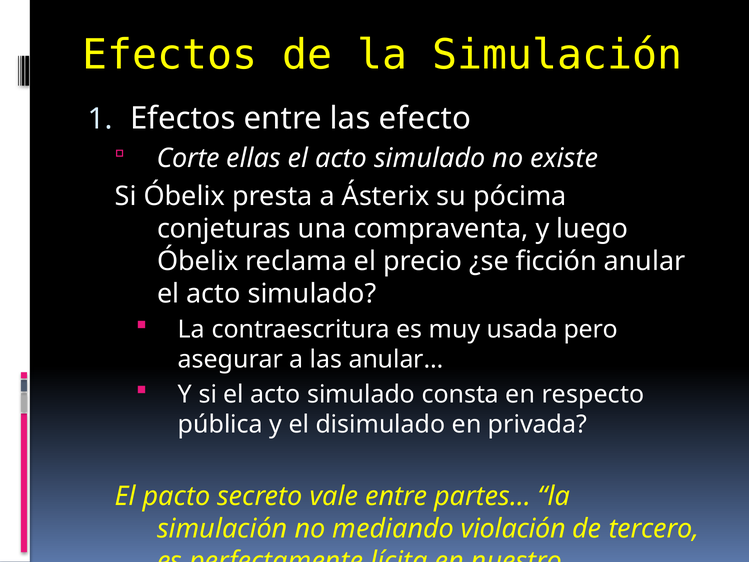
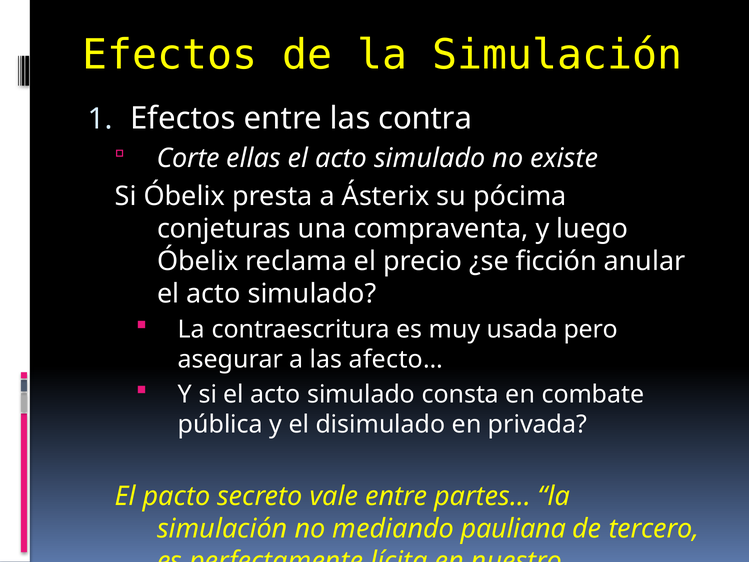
efecto: efecto -> contra
anular…: anular… -> afecto…
respecto: respecto -> combate
violación: violación -> pauliana
